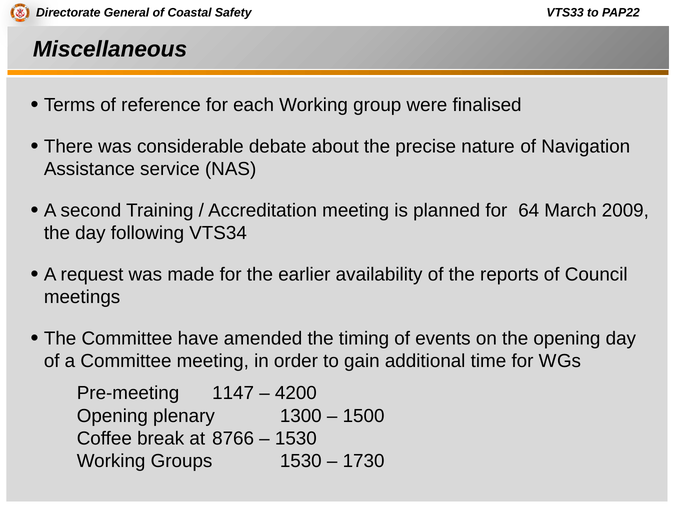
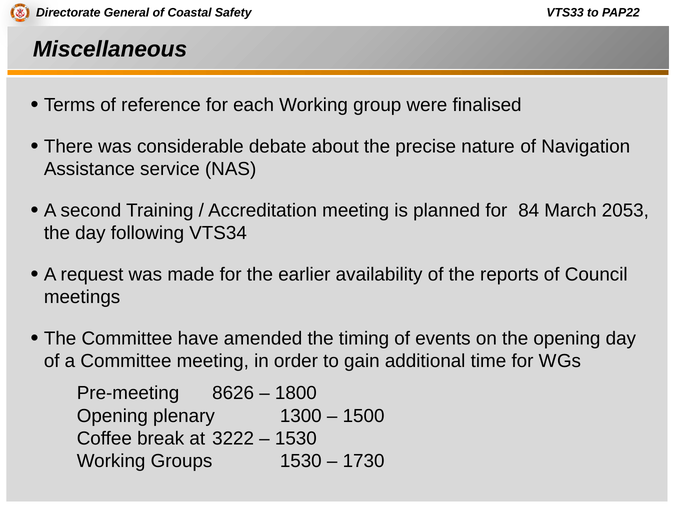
64: 64 -> 84
2009: 2009 -> 2053
1147: 1147 -> 8626
4200: 4200 -> 1800
8766: 8766 -> 3222
